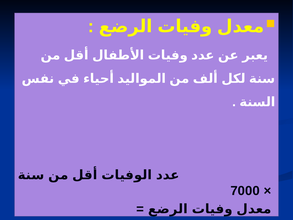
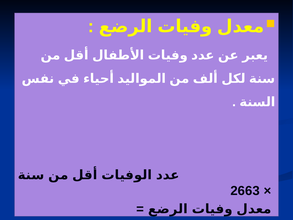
7000: 7000 -> 2663
